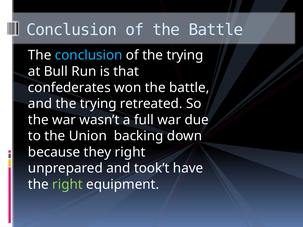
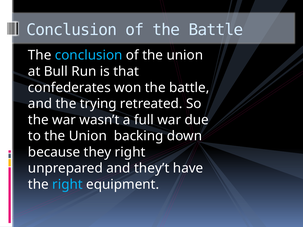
of the trying: trying -> union
took’t: took’t -> they’t
right at (67, 185) colour: light green -> light blue
